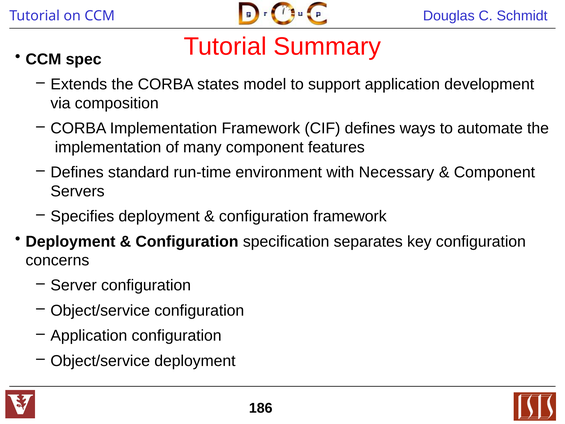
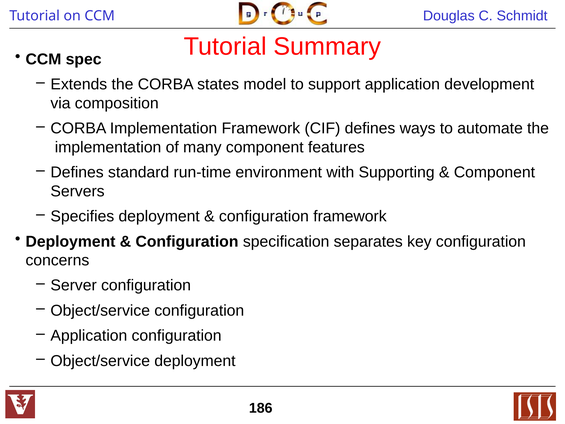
Necessary: Necessary -> Supporting
